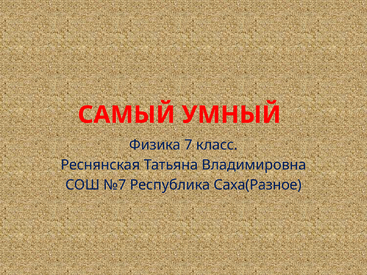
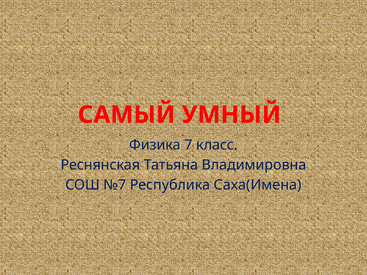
Саха(Разное: Саха(Разное -> Саха(Имена
